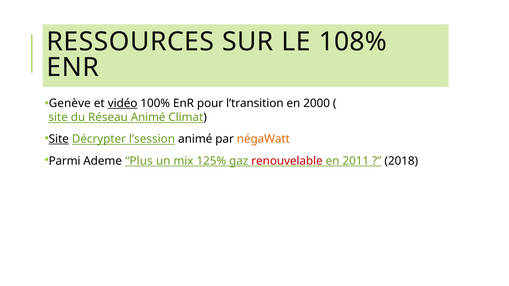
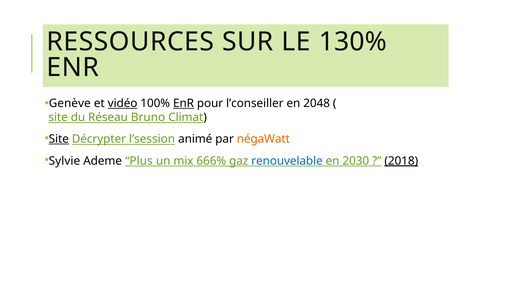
108%: 108% -> 130%
EnR at (183, 104) underline: none -> present
l’transition: l’transition -> l’conseiller
2000: 2000 -> 2048
Réseau Animé: Animé -> Bruno
Parmi: Parmi -> Sylvie
125%: 125% -> 666%
renouvelable colour: red -> blue
2011: 2011 -> 2030
2018 underline: none -> present
